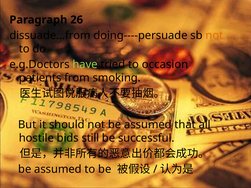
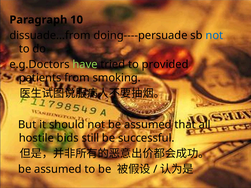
26: 26 -> 10
not at (214, 35) colour: orange -> blue
occasion: occasion -> provided
